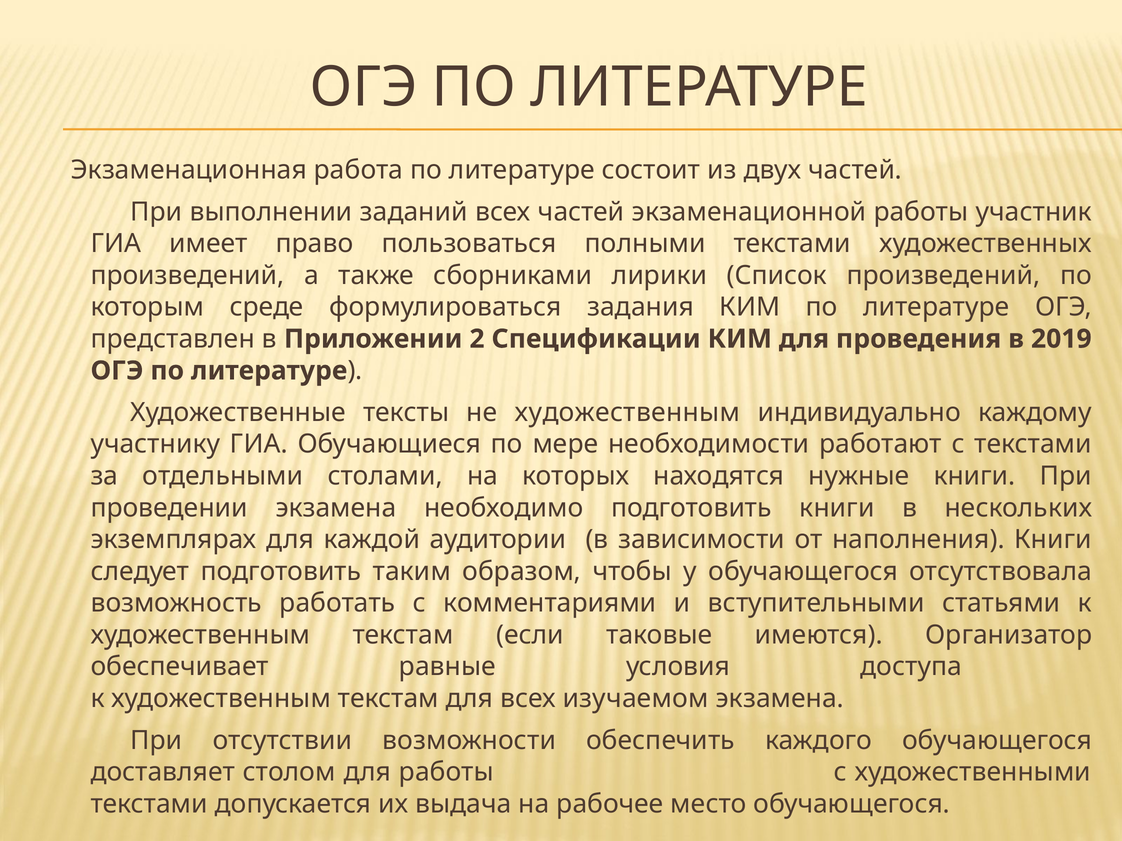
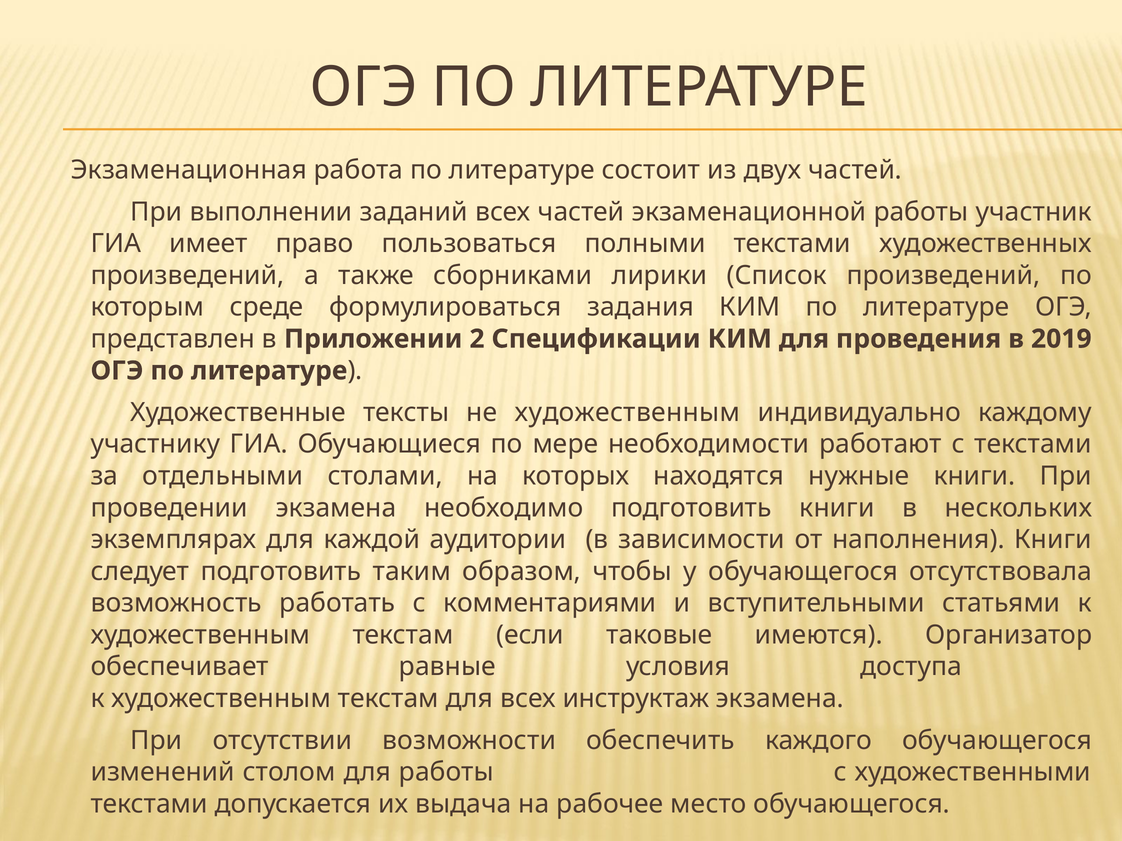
изучаемом: изучаемом -> инструктаж
доставляет: доставляет -> изменений
